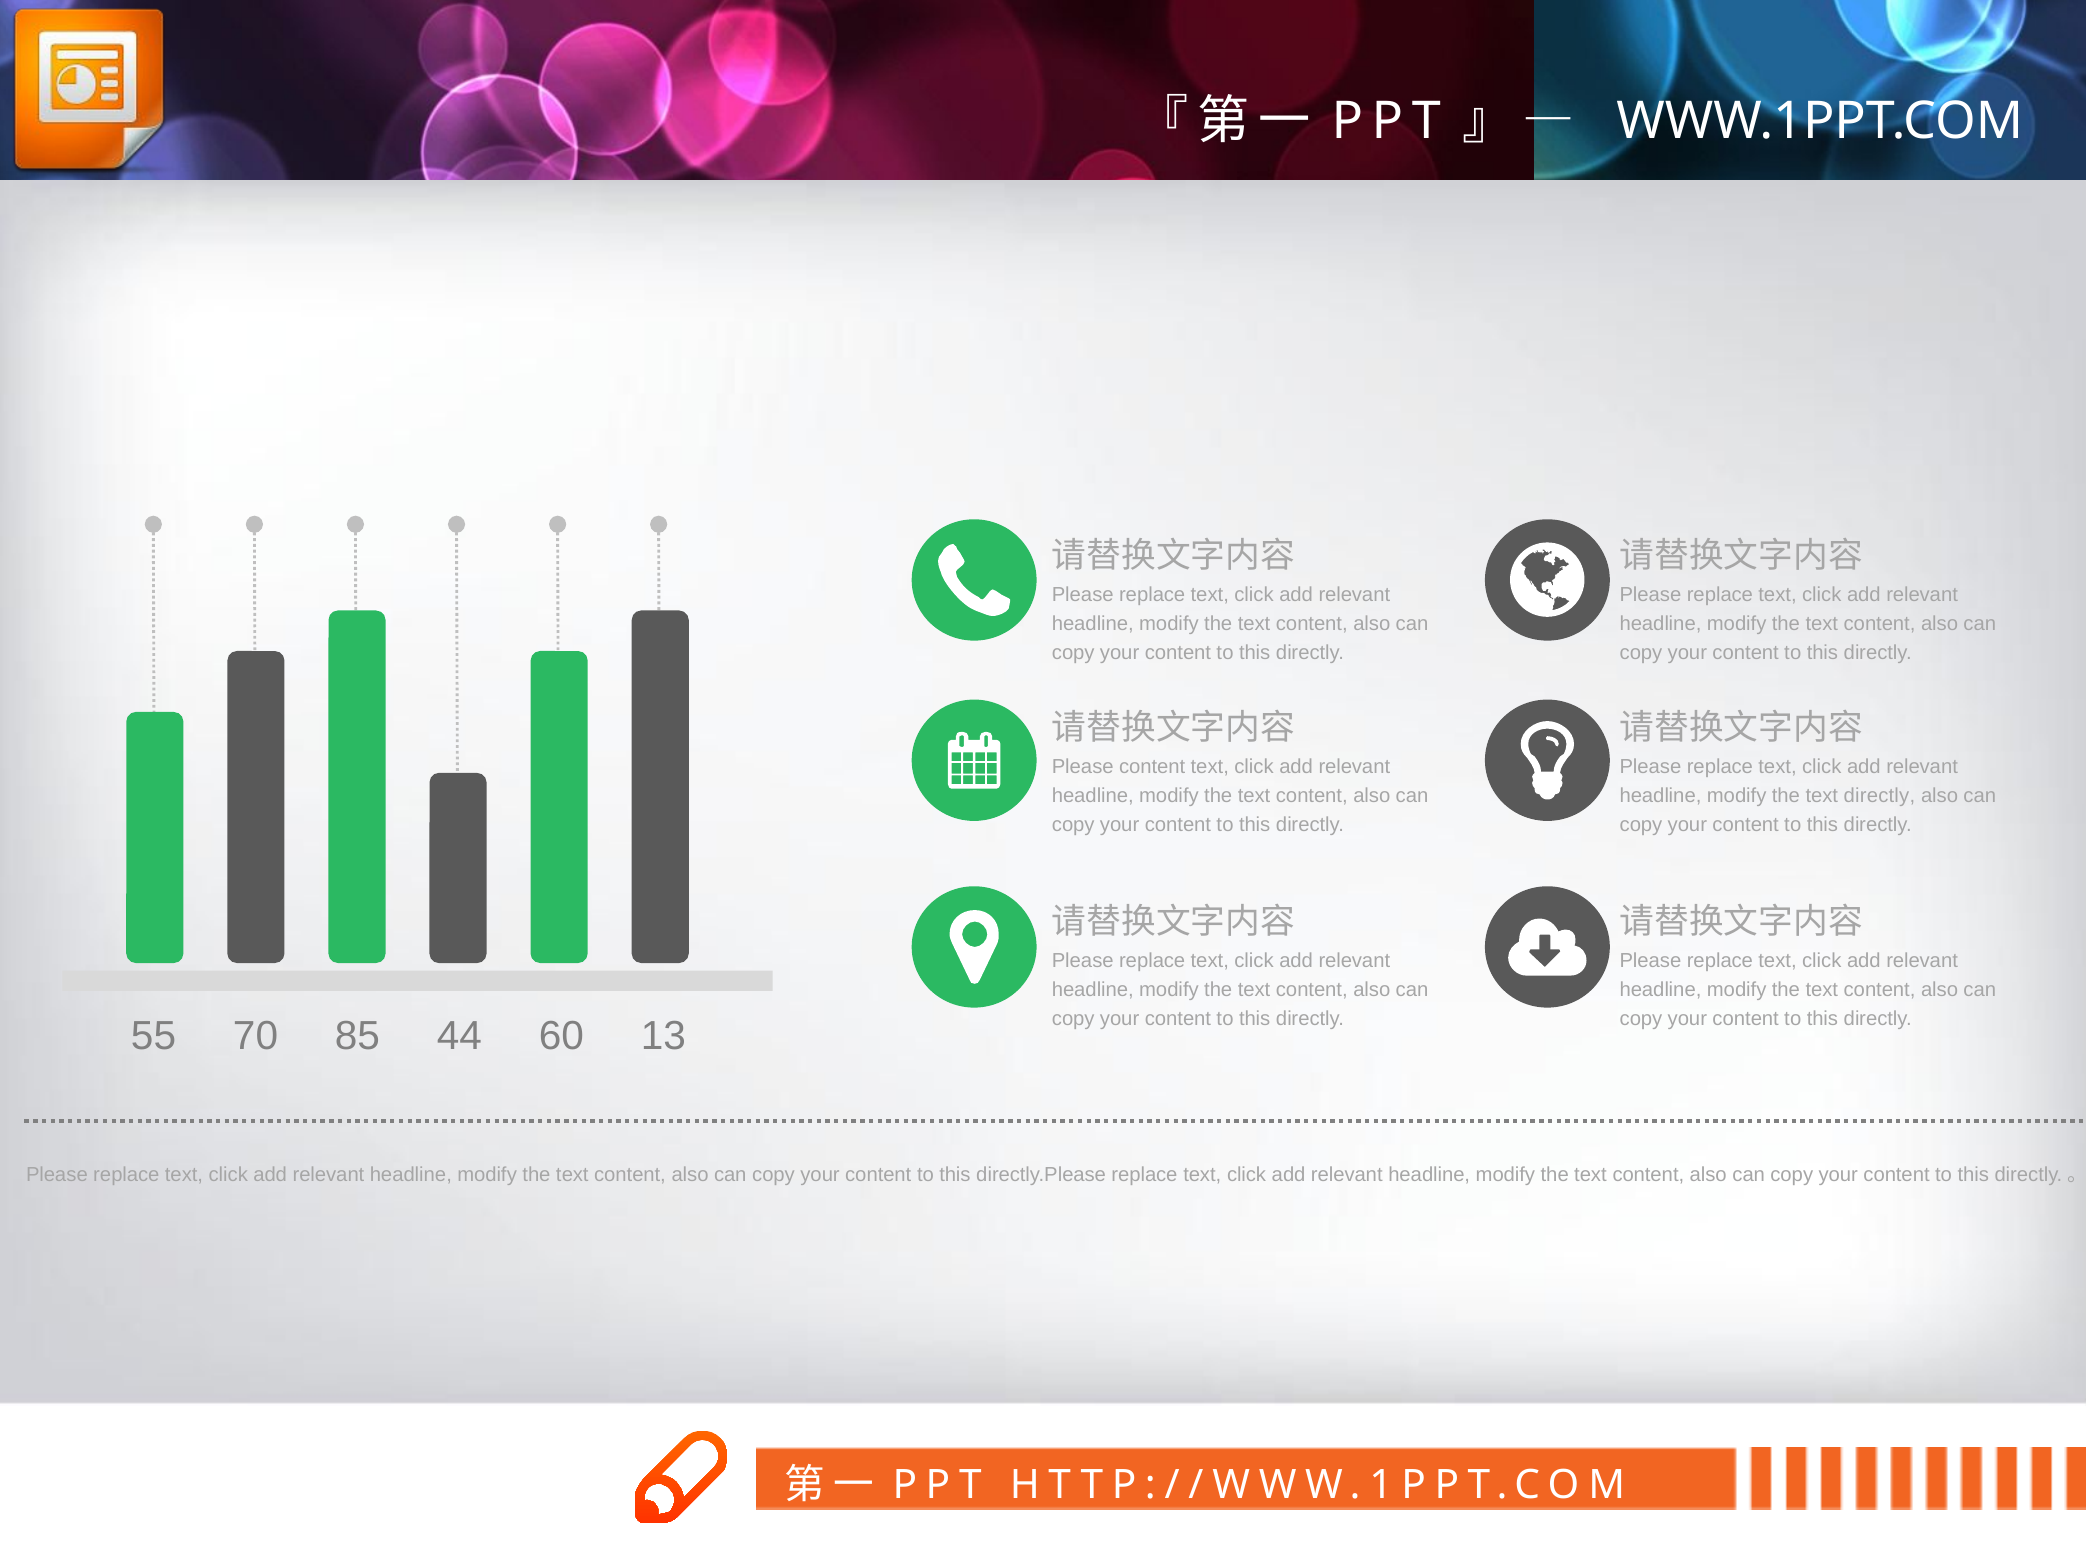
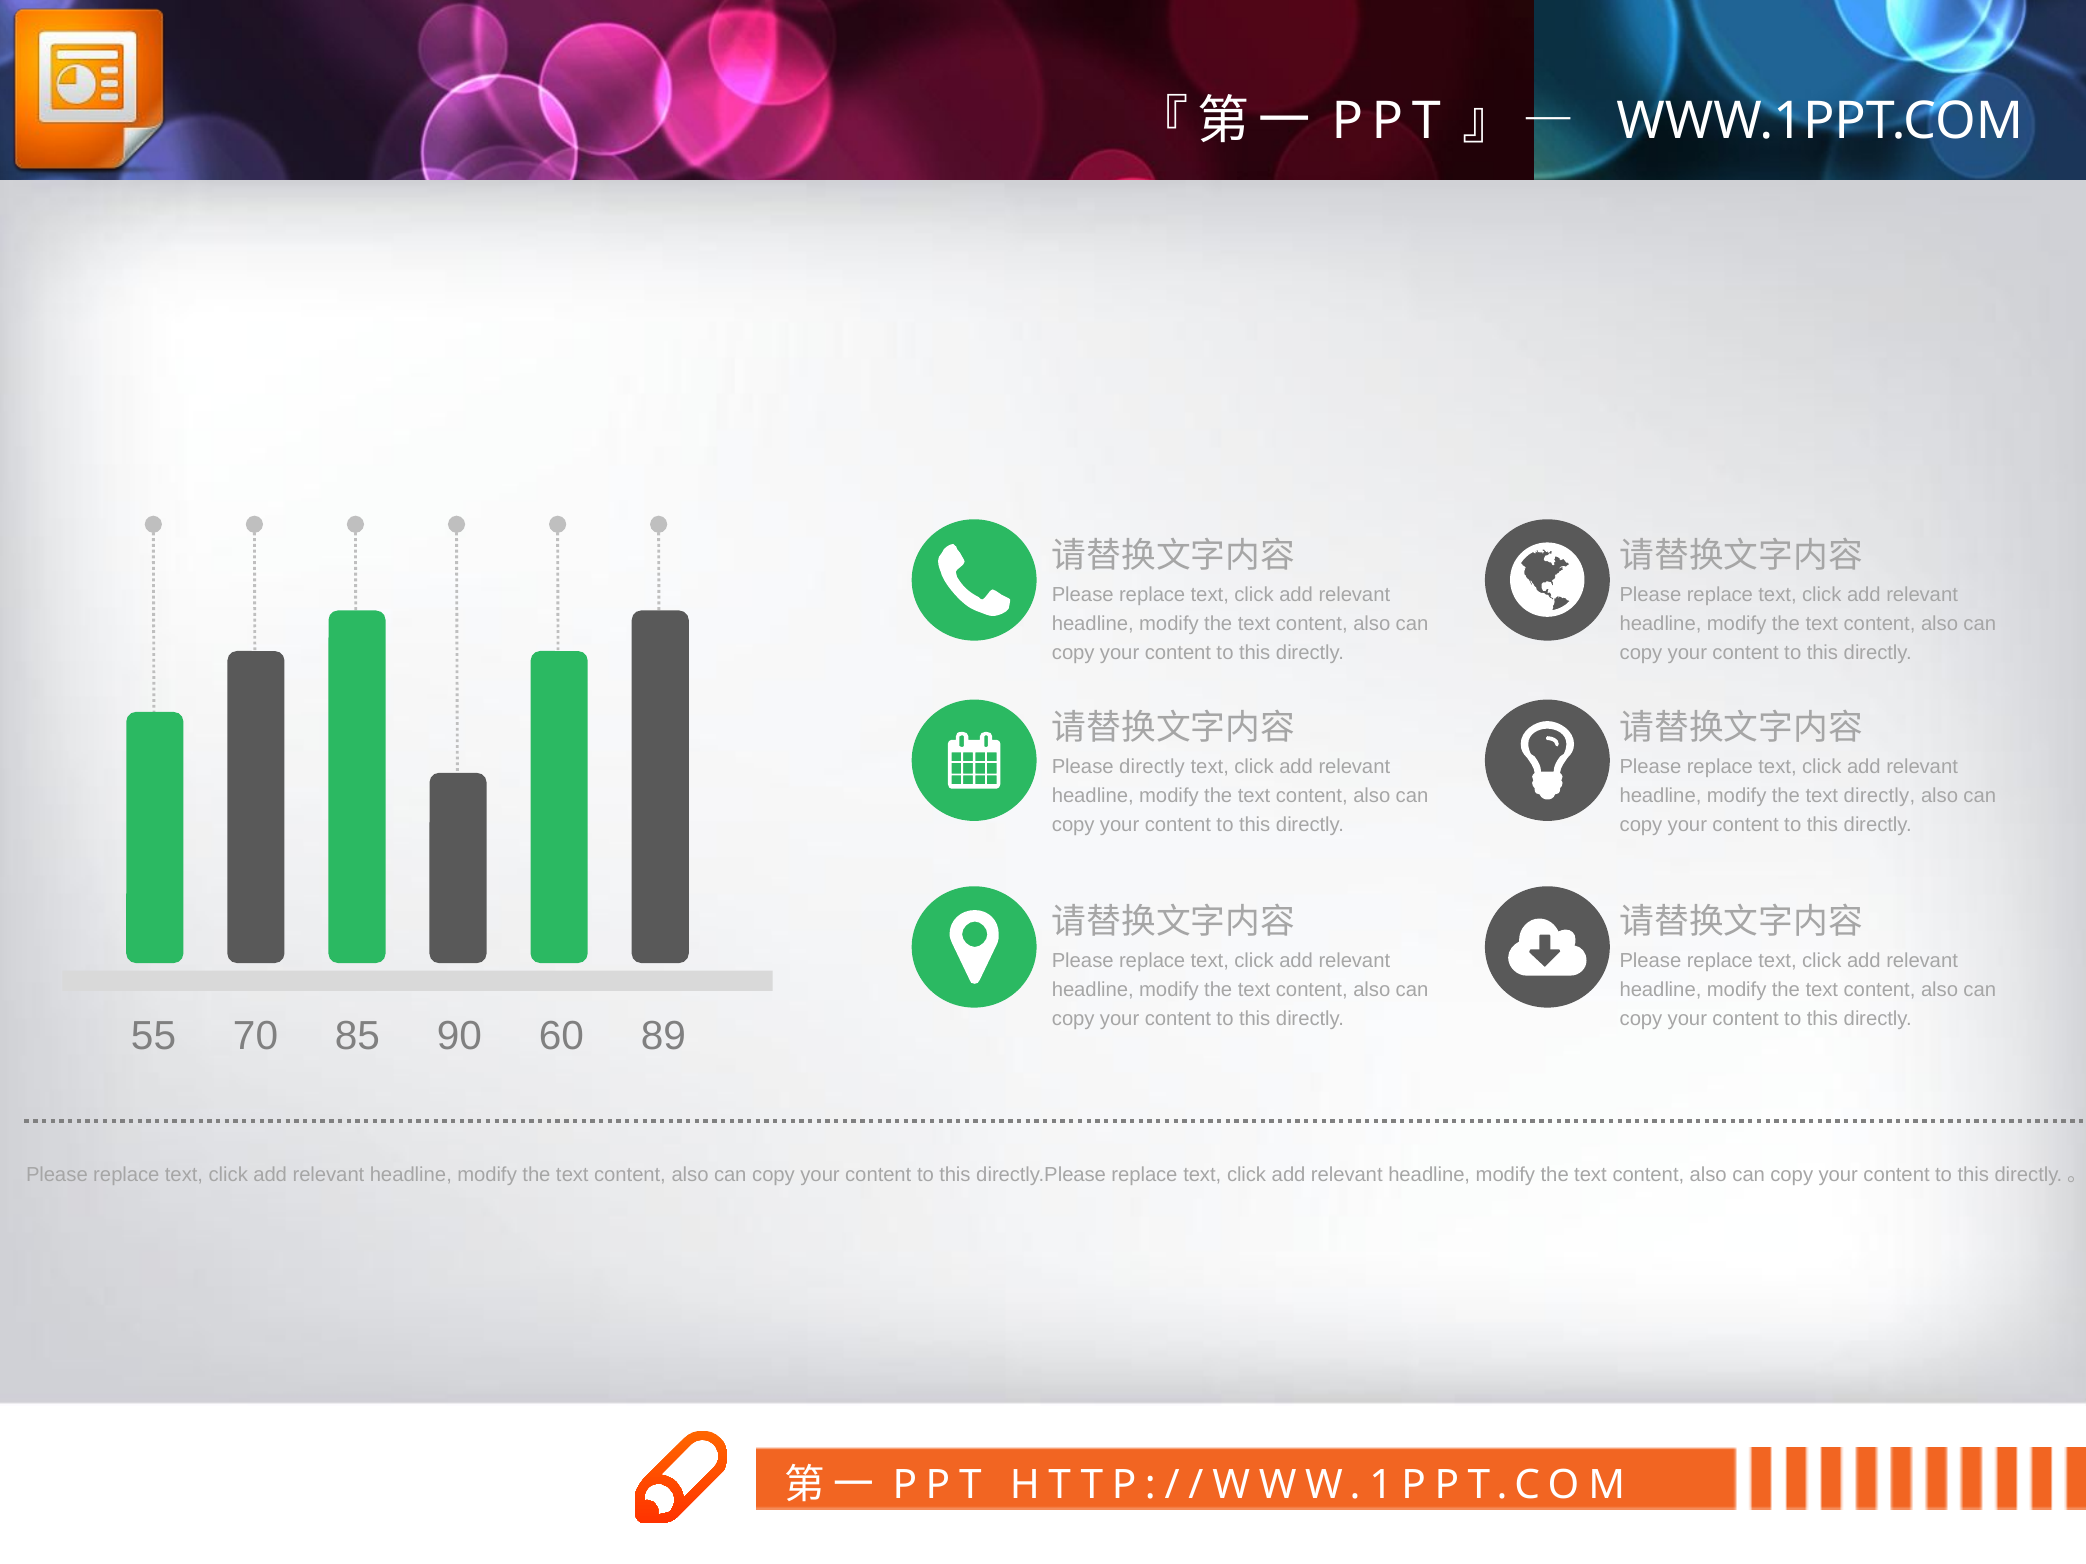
Please content: content -> directly
44: 44 -> 90
13: 13 -> 89
